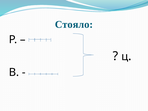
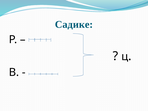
Стояло: Стояло -> Садике
